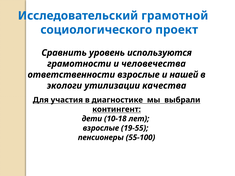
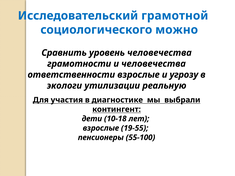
проект: проект -> можно
уровень используются: используются -> человечества
нашей: нашей -> угрозу
качества: качества -> реальную
